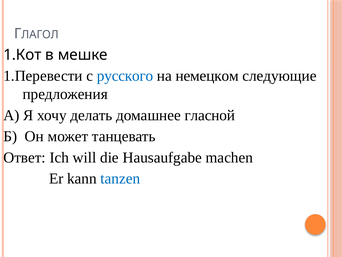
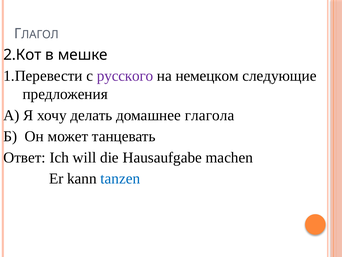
1.Кот: 1.Кот -> 2.Кот
русского colour: blue -> purple
гласной: гласной -> глагола
